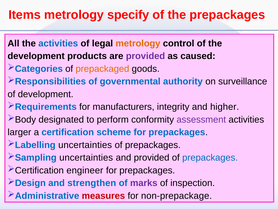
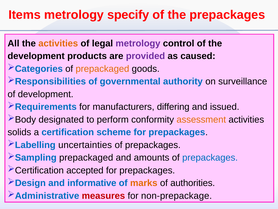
activities at (58, 43) colour: blue -> orange
metrology at (138, 43) colour: orange -> purple
integrity: integrity -> differing
higher: higher -> issued
assessment colour: purple -> orange
larger: larger -> solids
uncertainties at (86, 157): uncertainties -> prepackaged
and provided: provided -> amounts
engineer: engineer -> accepted
strengthen: strengthen -> informative
marks colour: purple -> orange
inspection: inspection -> authorities
